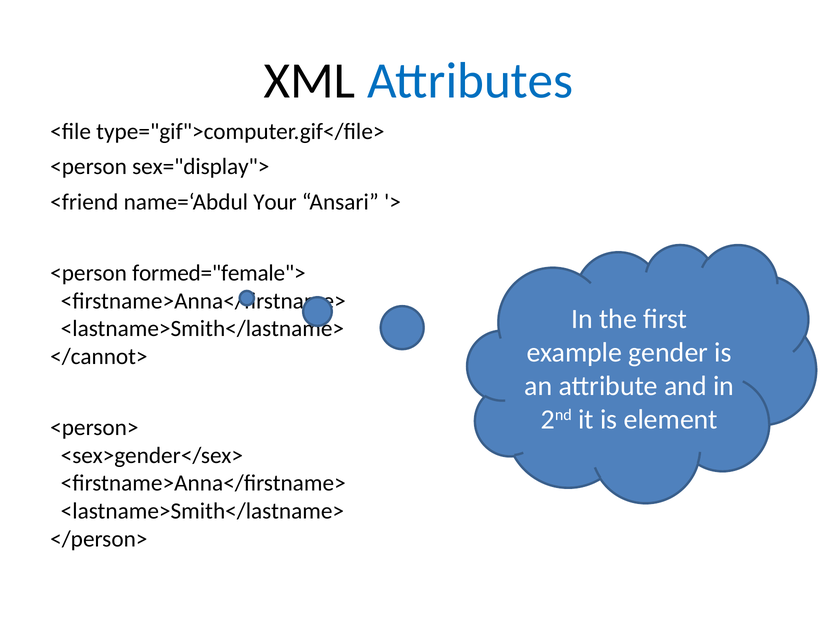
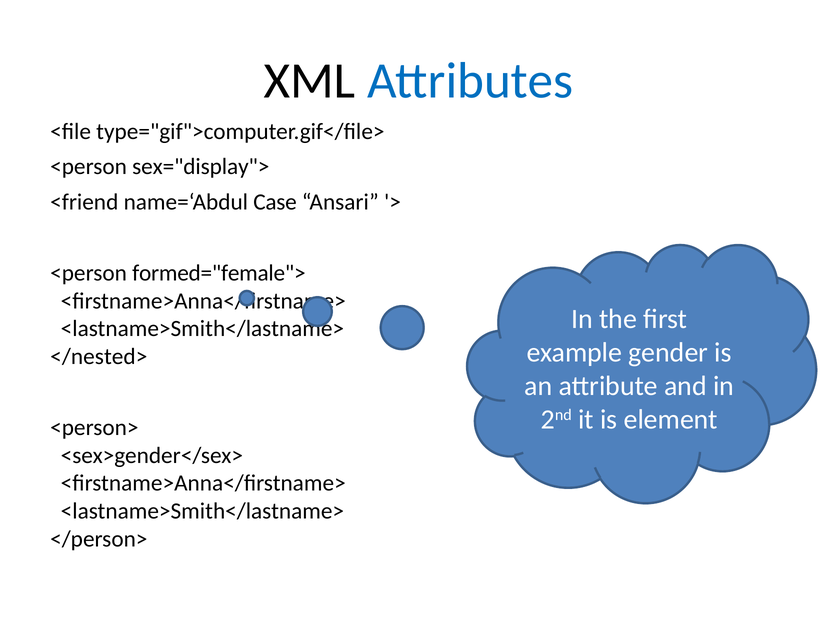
Your: Your -> Case
</cannot>: </cannot> -> </nested>
